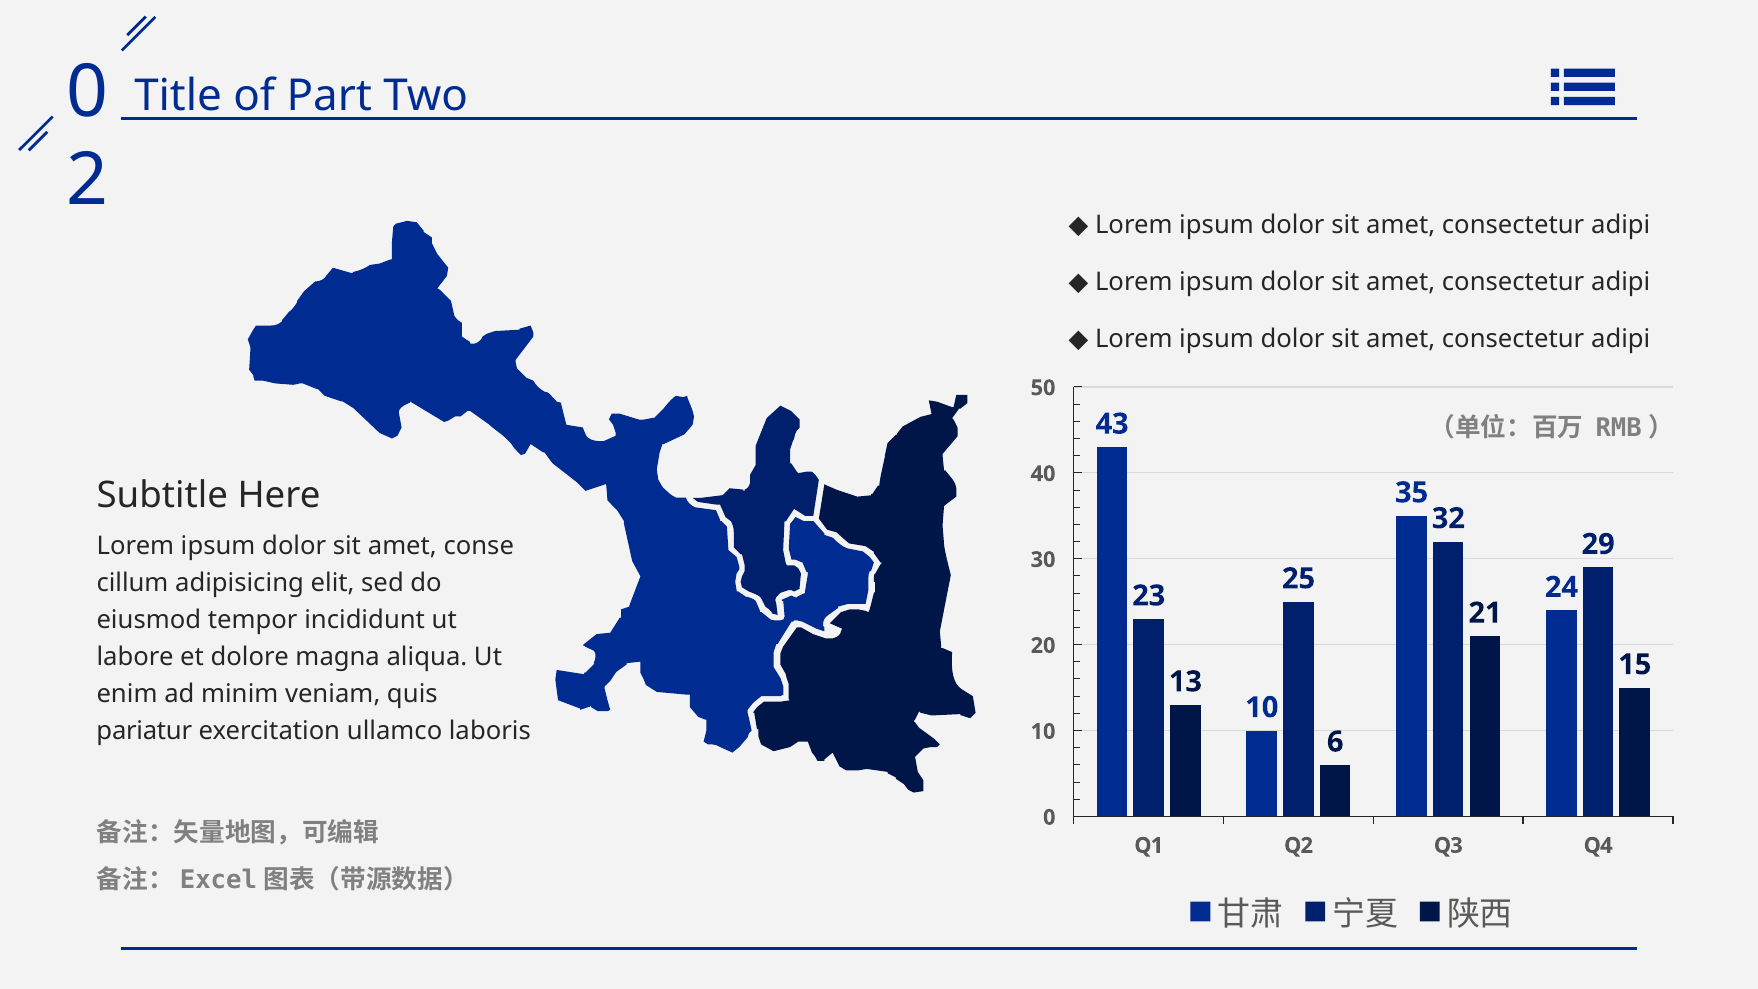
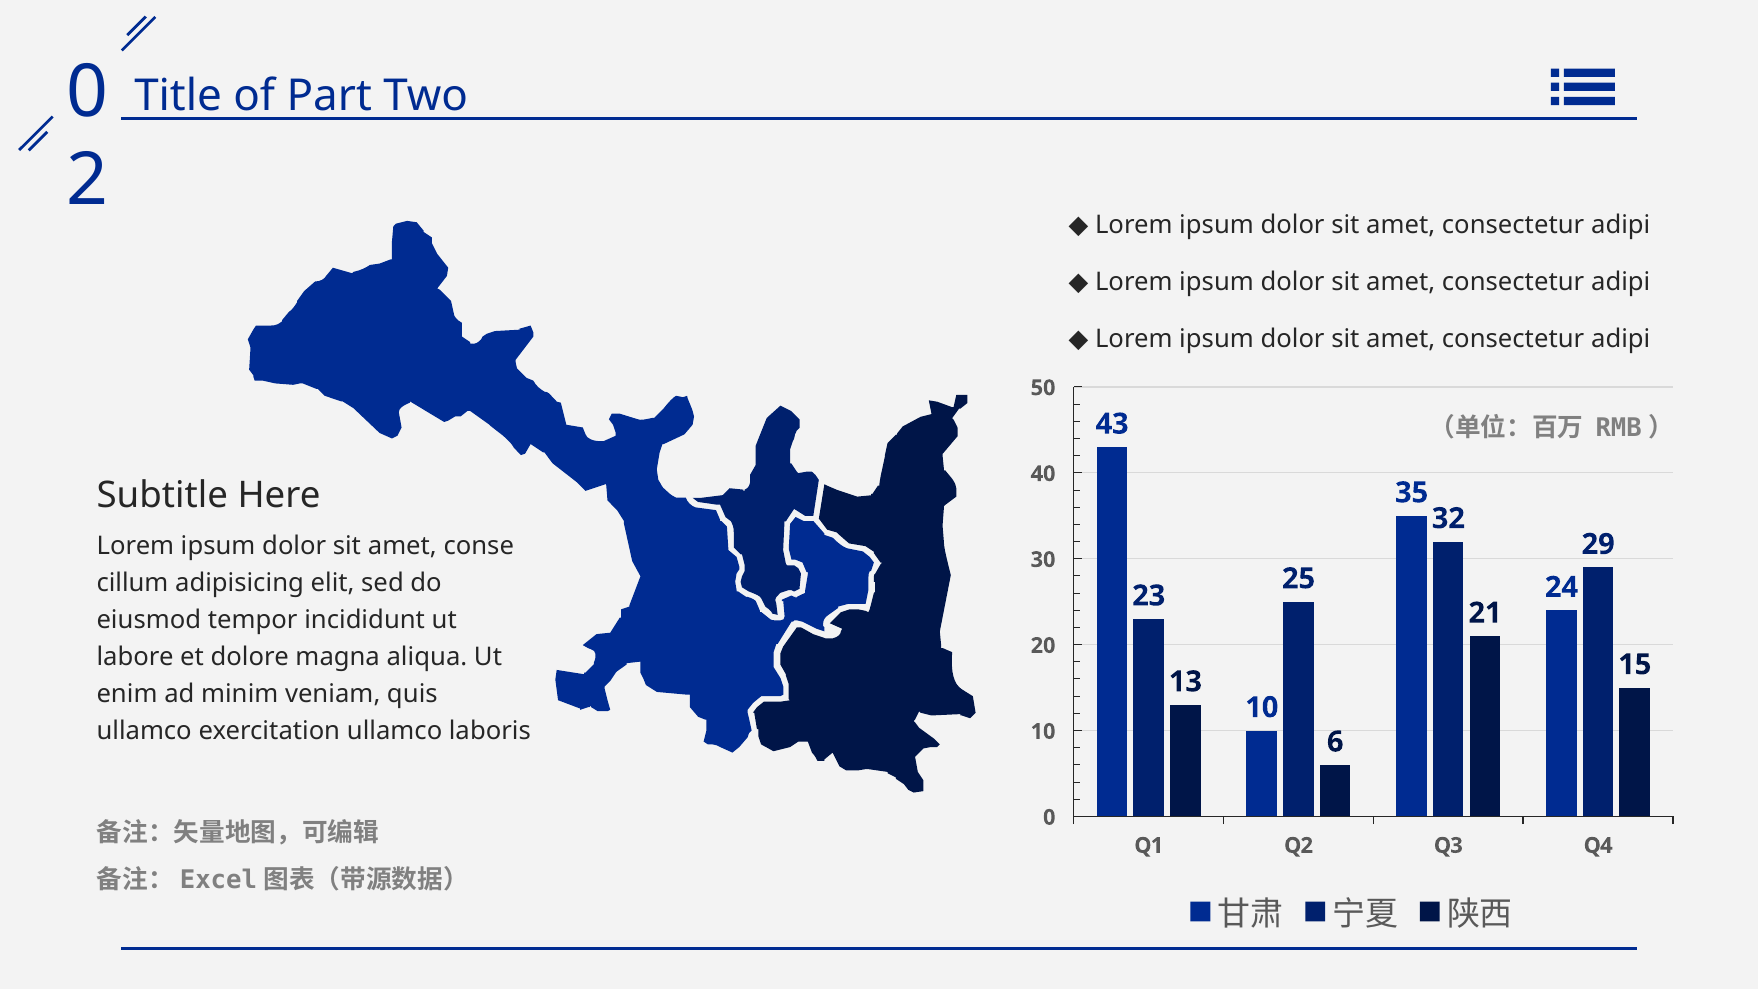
pariatur at (144, 731): pariatur -> ullamco
